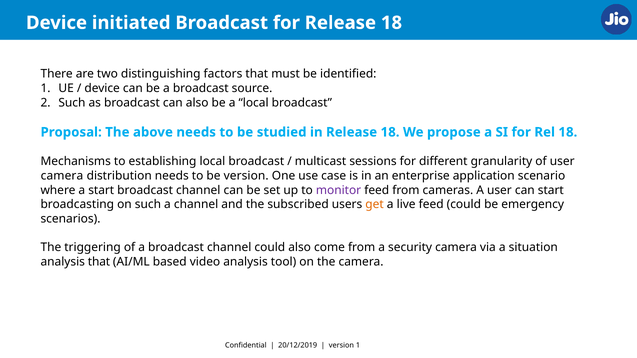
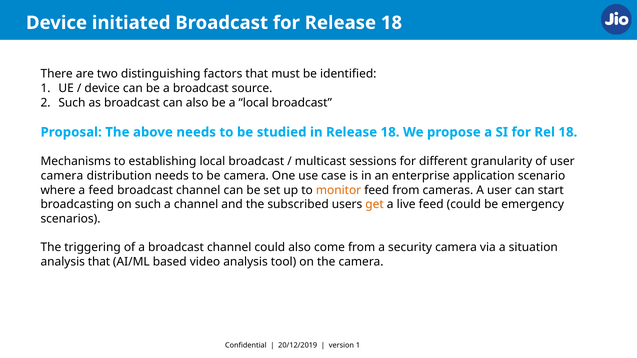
be version: version -> camera
a start: start -> feed
monitor colour: purple -> orange
